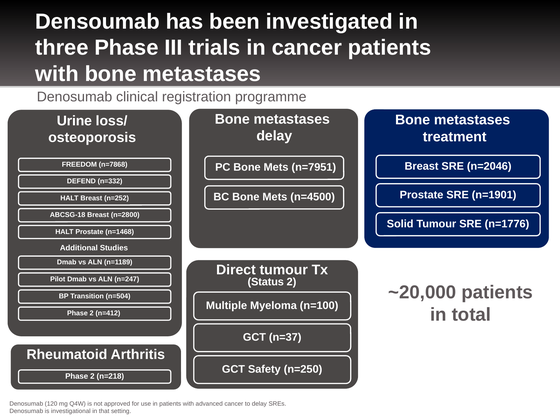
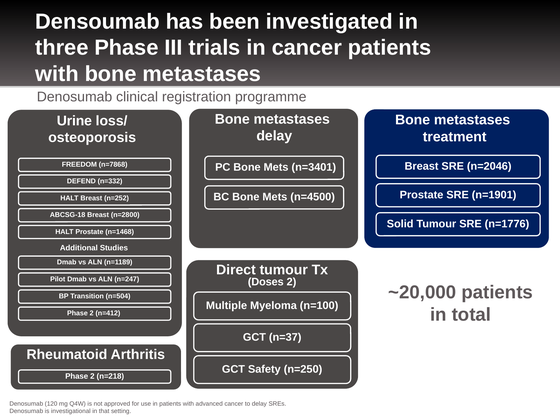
n=7951: n=7951 -> n=3401
Status: Status -> Doses
